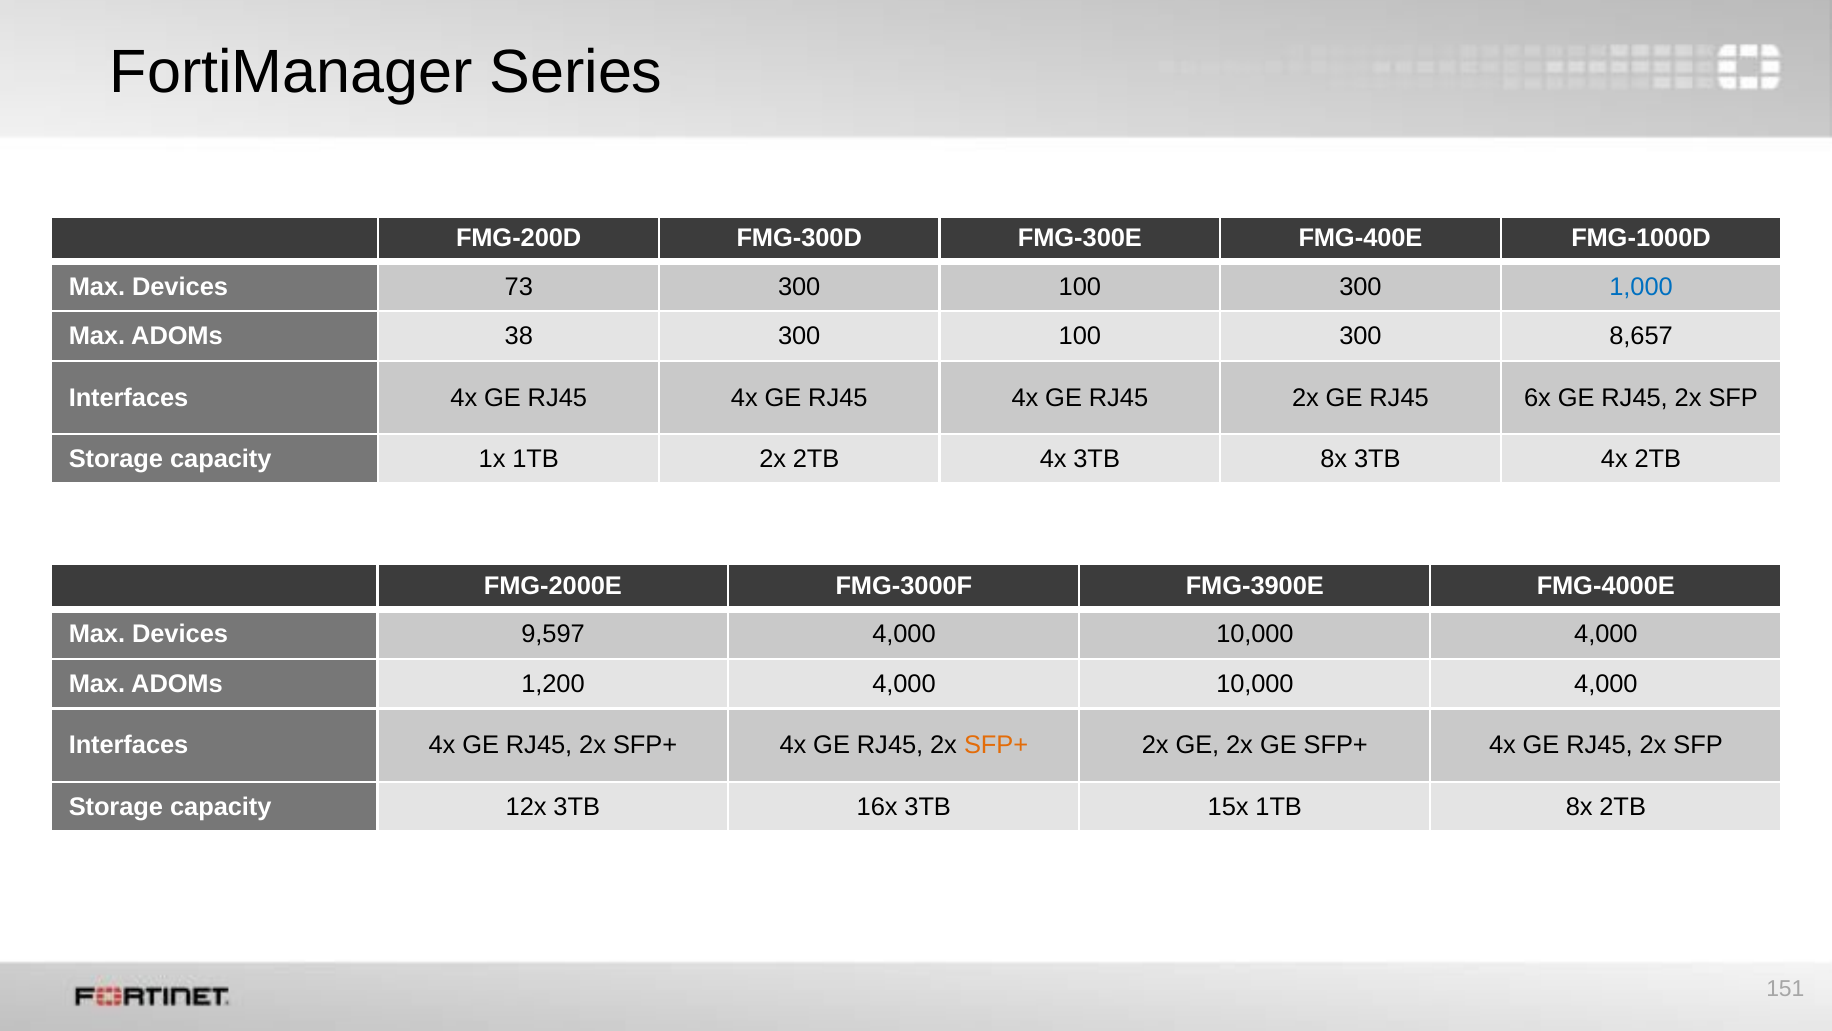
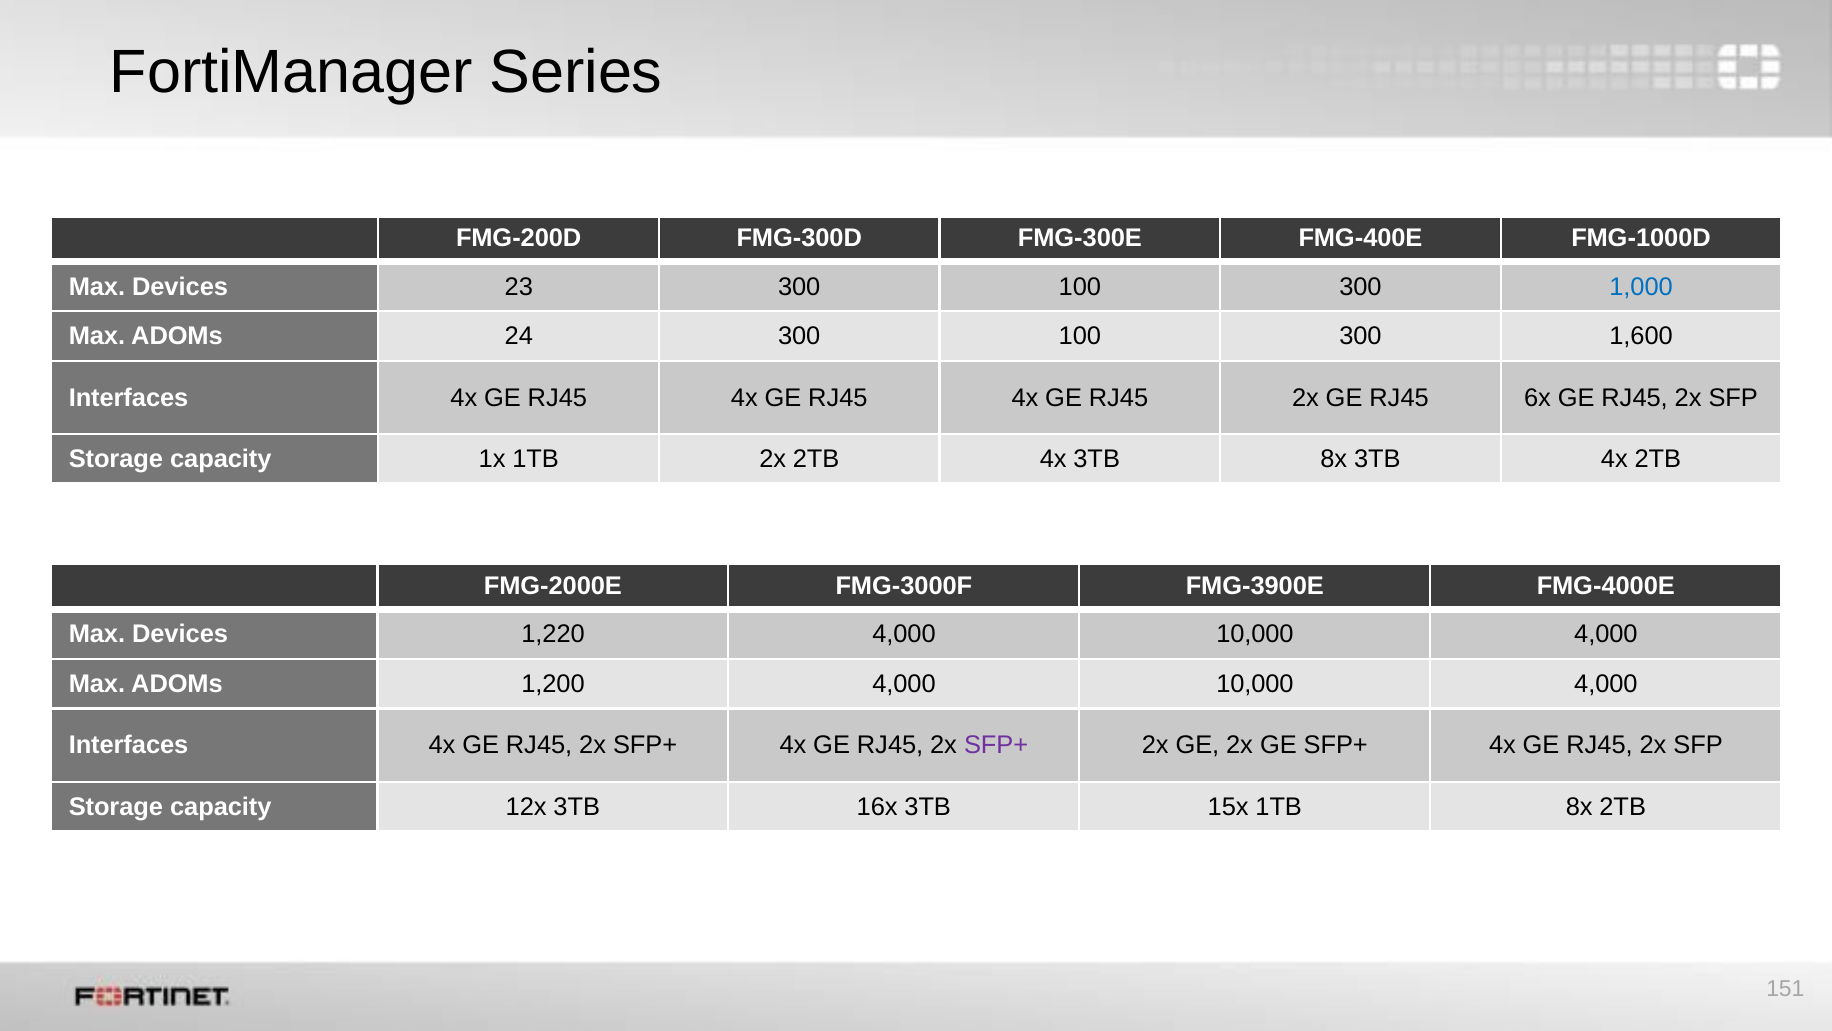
73: 73 -> 23
38: 38 -> 24
8,657: 8,657 -> 1,600
9,597: 9,597 -> 1,220
SFP+ at (996, 745) colour: orange -> purple
